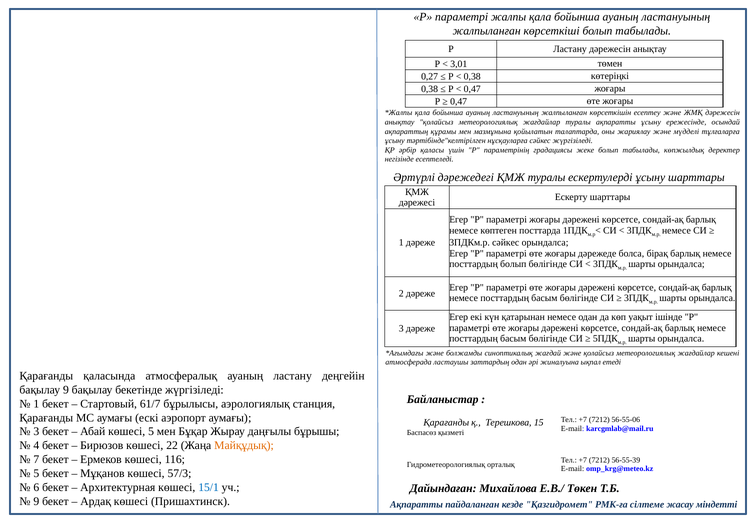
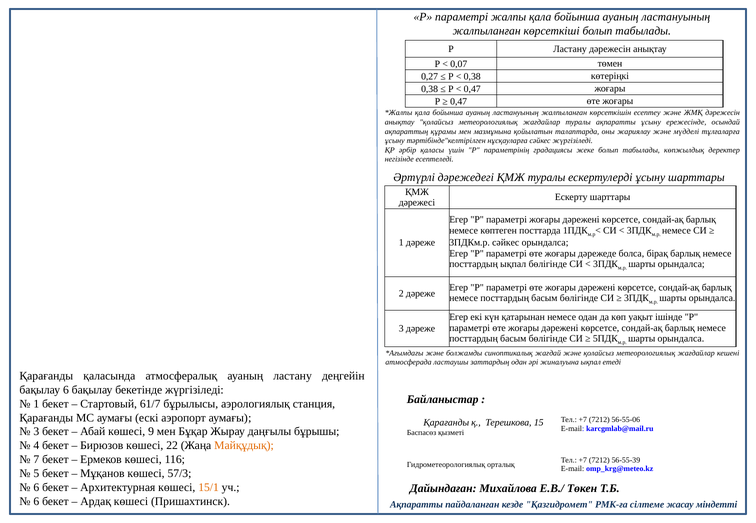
3,01: 3,01 -> 0,07
посттардың болып: болып -> ықпал
бақылау 9: 9 -> 6
көшесі 5: 5 -> 9
15/1 colour: blue -> orange
9 at (36, 502): 9 -> 6
